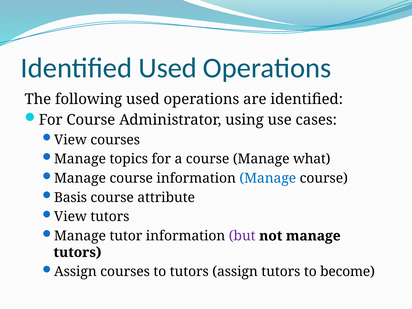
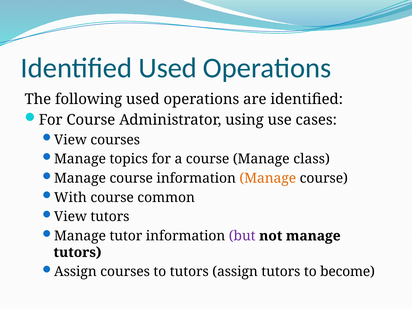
what: what -> class
Manage at (268, 178) colour: blue -> orange
Basis: Basis -> With
attribute: attribute -> common
